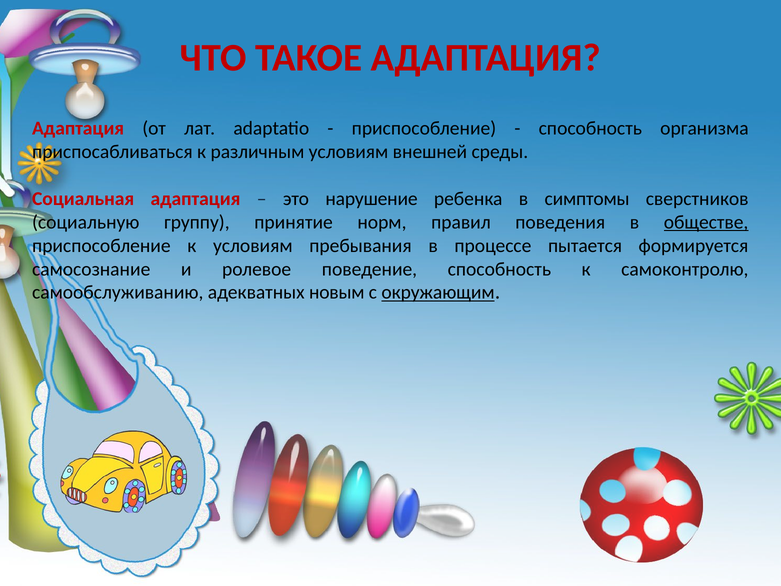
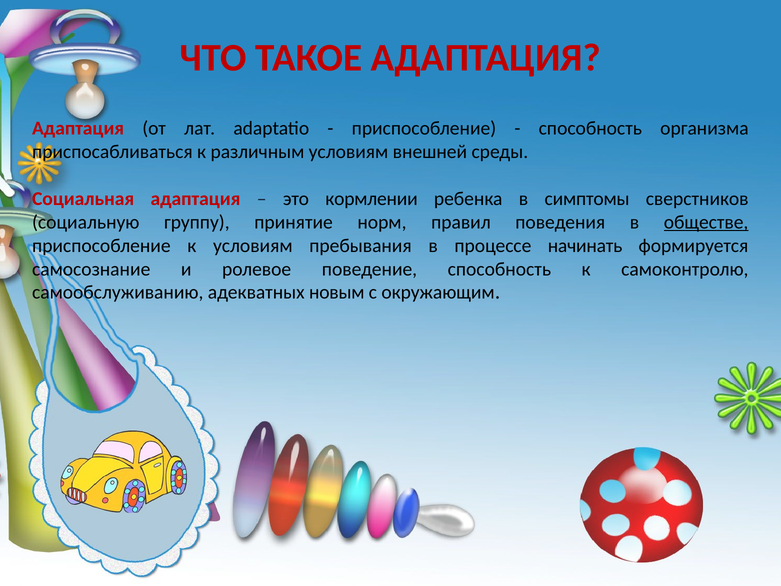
нарушение: нарушение -> кормлении
пытается: пытается -> начинать
окружающим underline: present -> none
